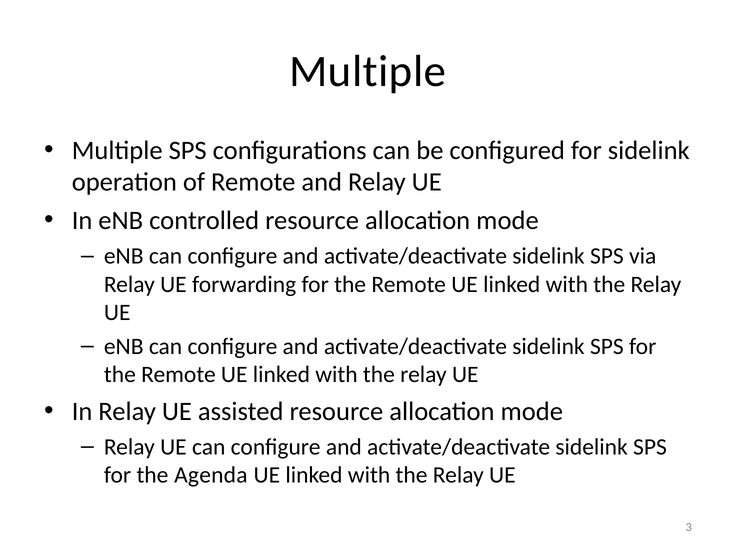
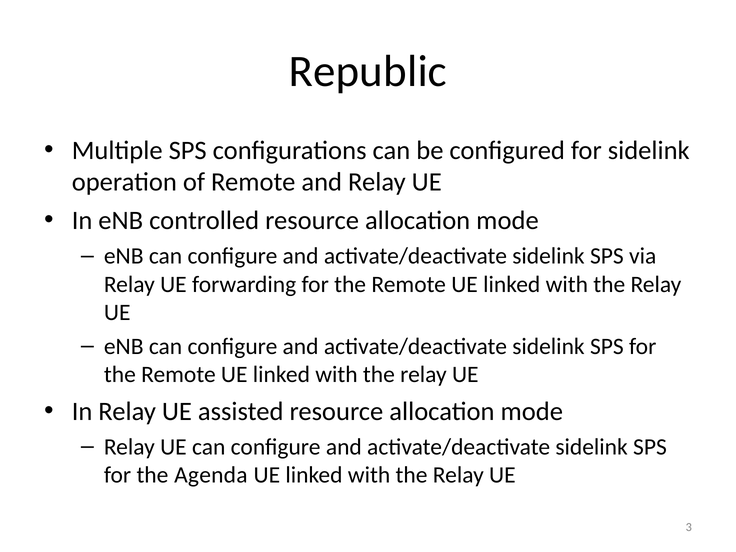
Multiple at (368, 71): Multiple -> Republic
